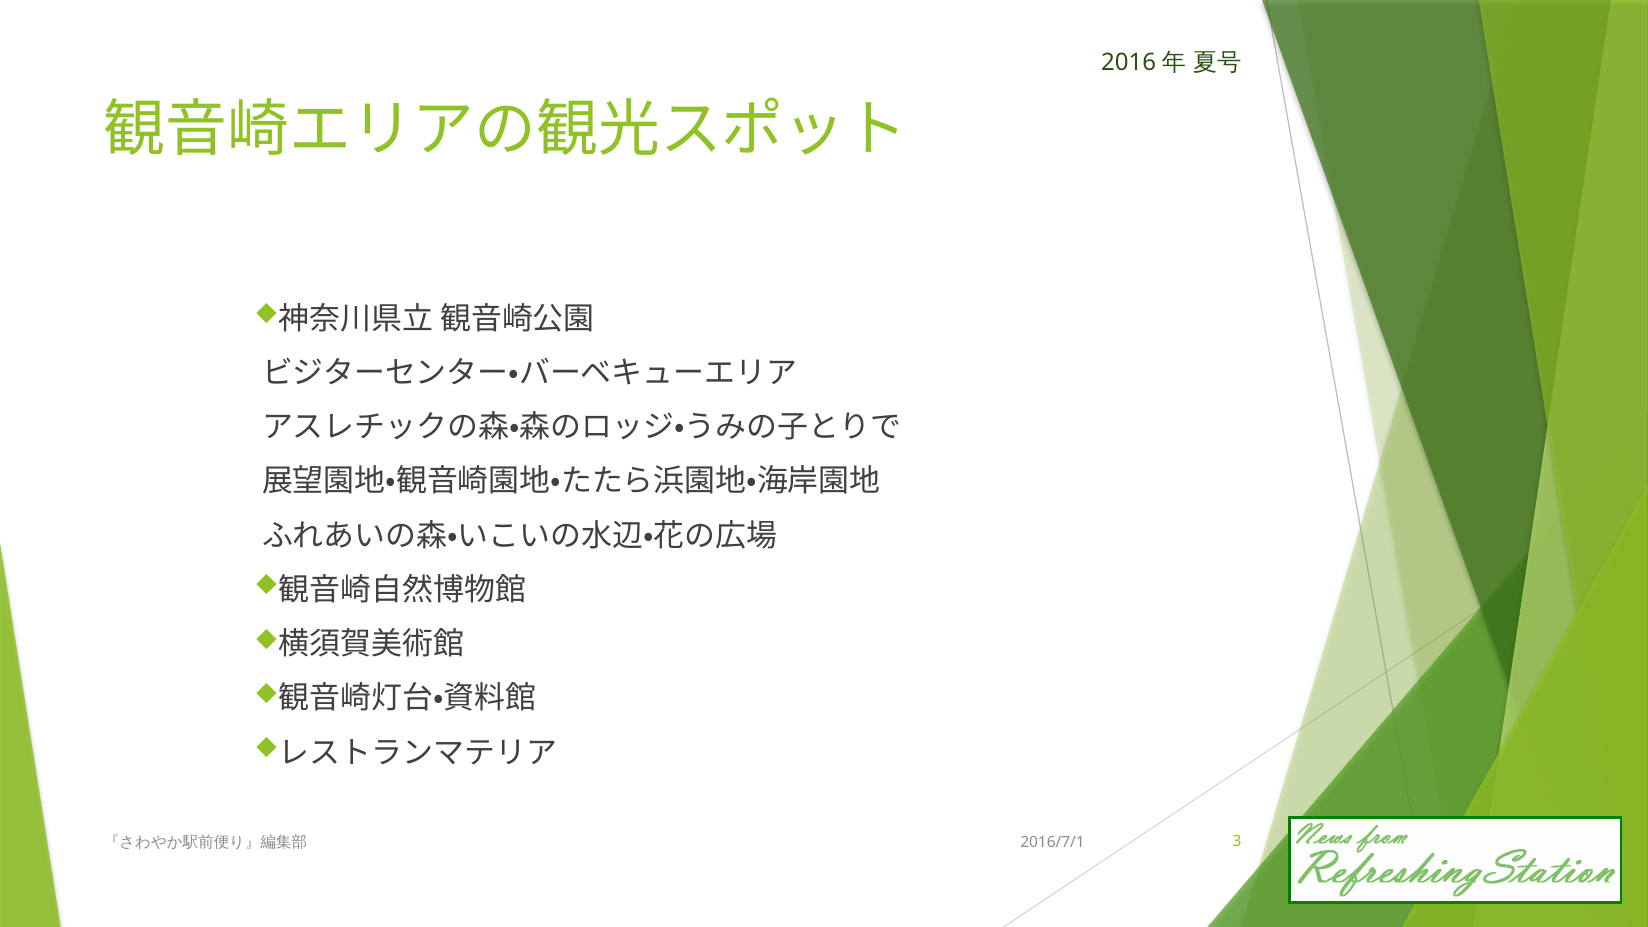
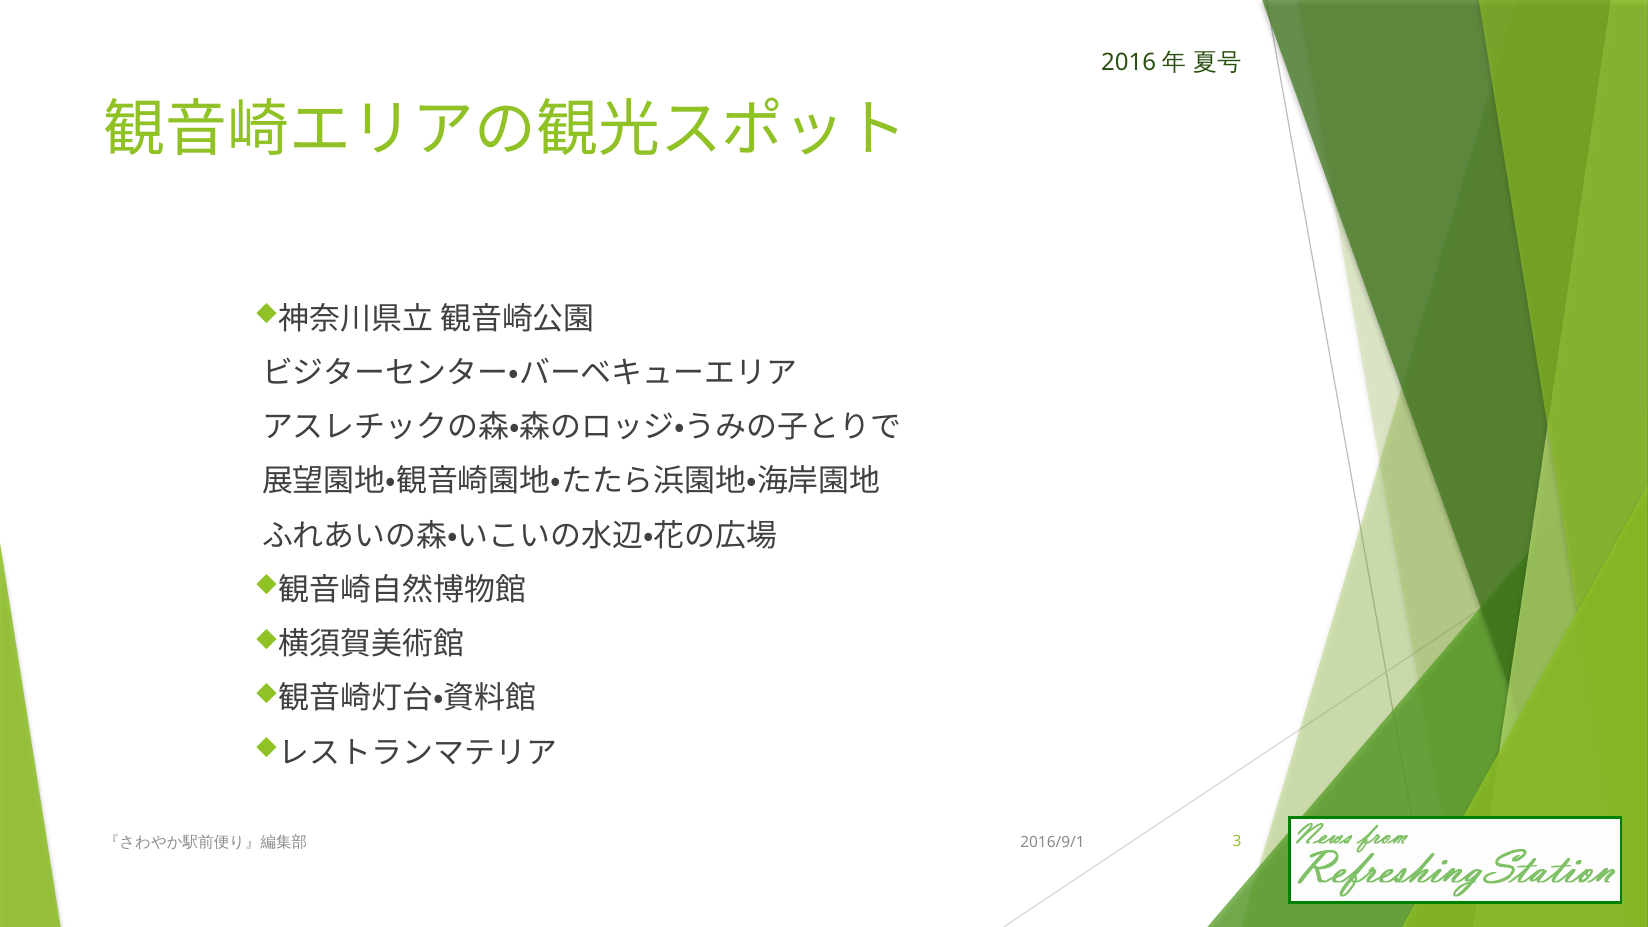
2016/7/1: 2016/7/1 -> 2016/9/1
